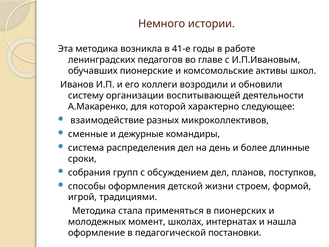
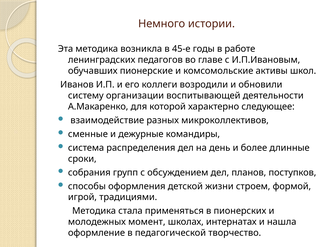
41-е: 41-е -> 45-е
постановки: постановки -> творчество
